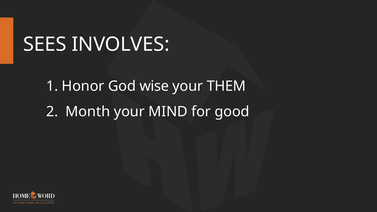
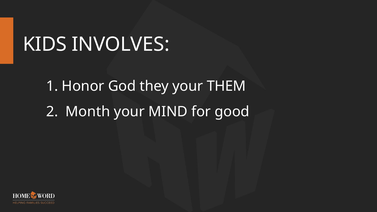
SEES: SEES -> KIDS
wise: wise -> they
